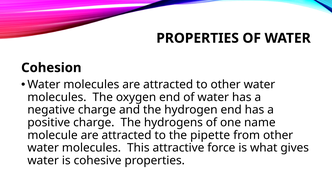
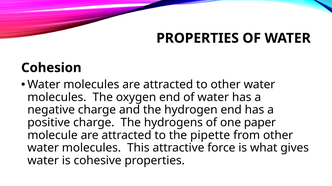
name: name -> paper
